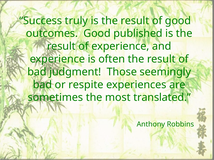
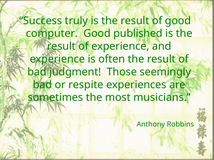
outcomes: outcomes -> computer
translated: translated -> musicians
